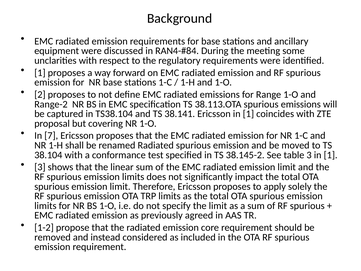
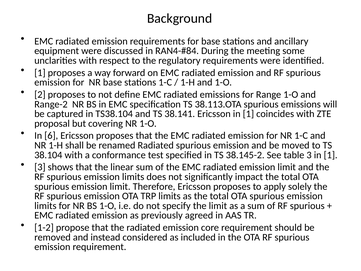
7: 7 -> 6
